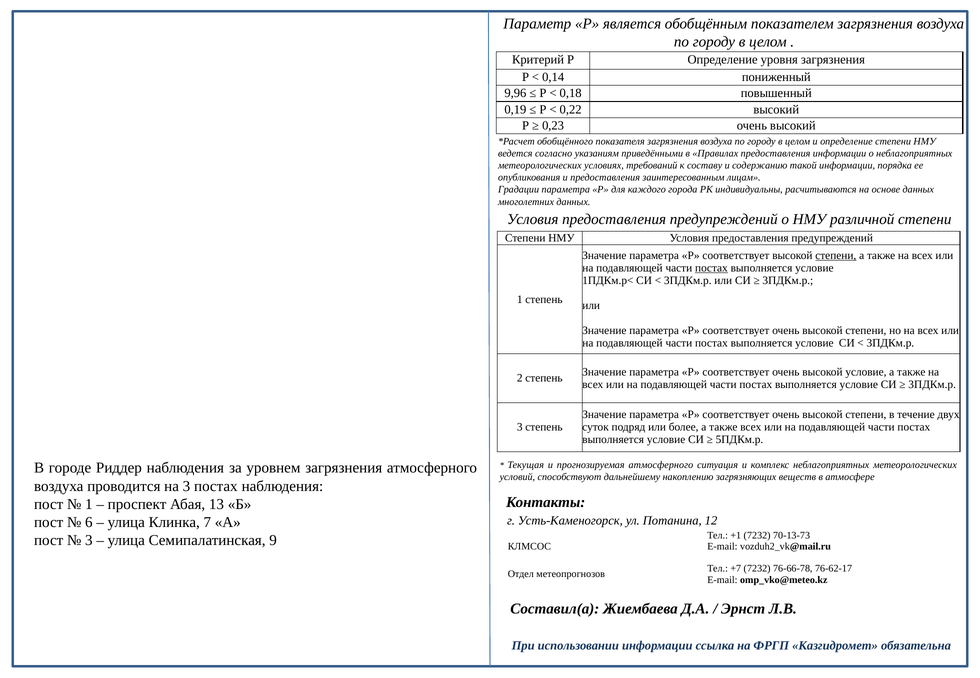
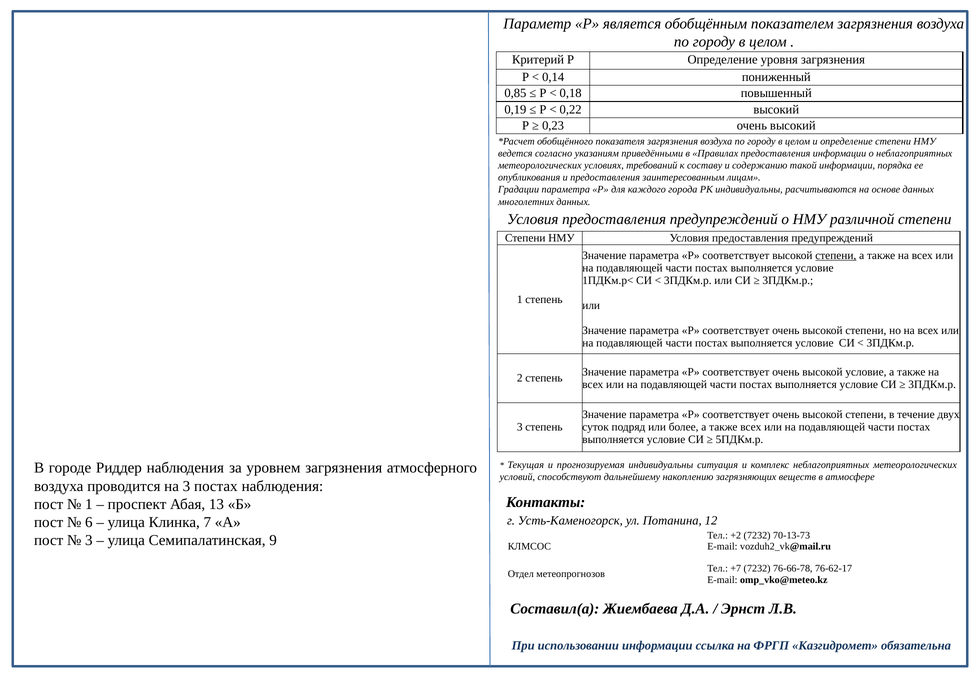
9,96: 9,96 -> 0,85
постах at (711, 268) underline: present -> none
прогнозируемая атмосферного: атмосферного -> индивидуальны
+1: +1 -> +2
